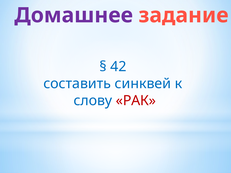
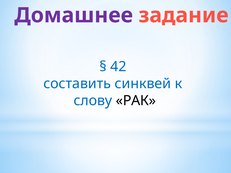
РАК colour: red -> black
